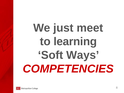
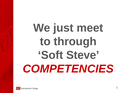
learning: learning -> through
Ways: Ways -> Steve
